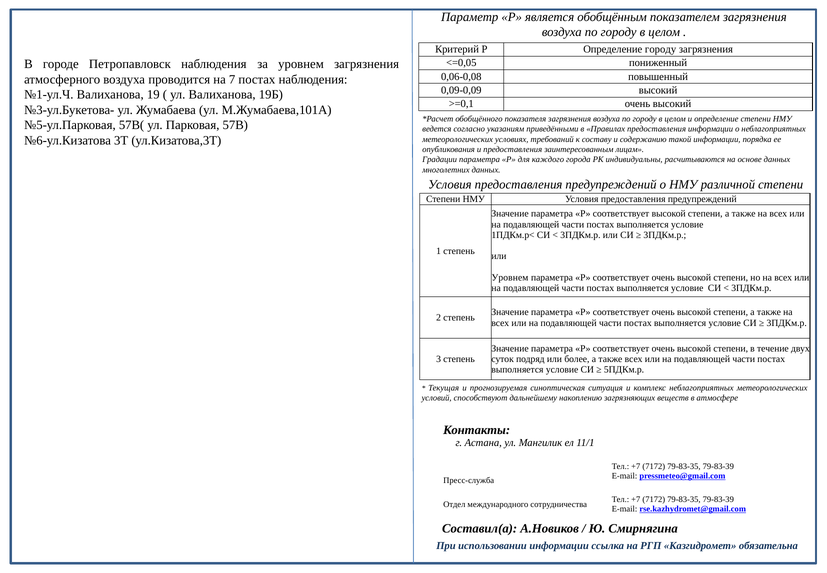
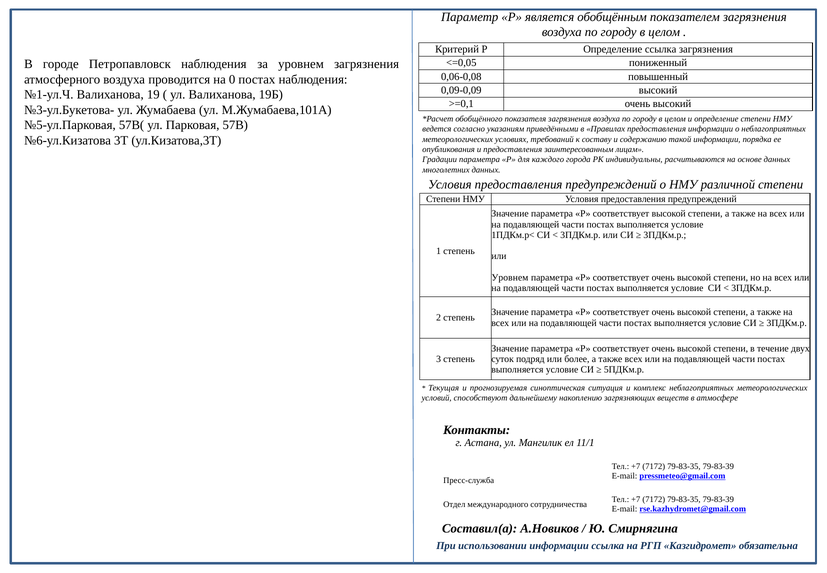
Определение городу: городу -> ссылка
7: 7 -> 0
